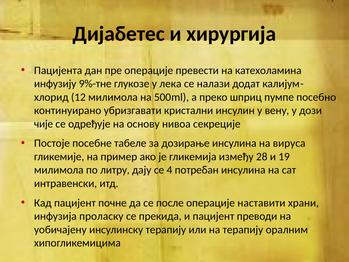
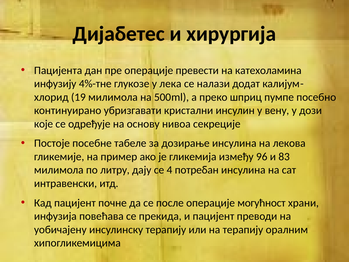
9%-тне: 9%-тне -> 4%-тне
12: 12 -> 19
чије: чије -> које
вируса: вируса -> лекова
28: 28 -> 96
19: 19 -> 83
наставити: наставити -> могућност
проласку: проласку -> повећава
